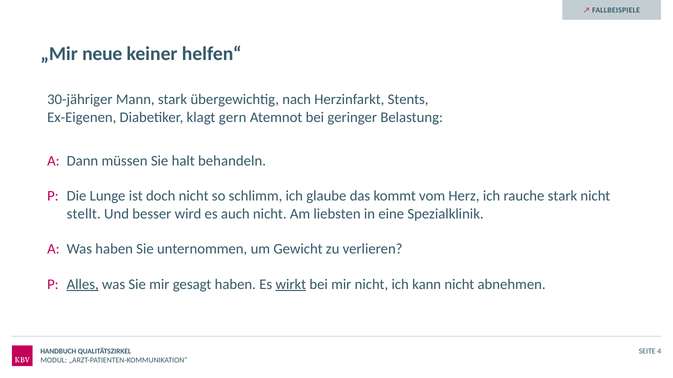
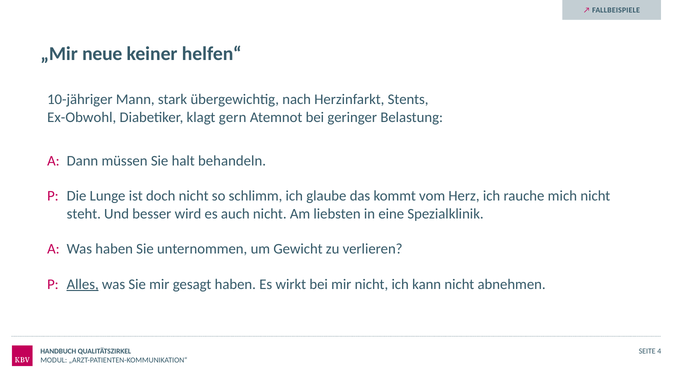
30-jähriger: 30-jähriger -> 10-jähriger
Ex-Eigenen: Ex-Eigenen -> Ex-Obwohl
rauche stark: stark -> mich
stellt: stellt -> steht
wirkt underline: present -> none
